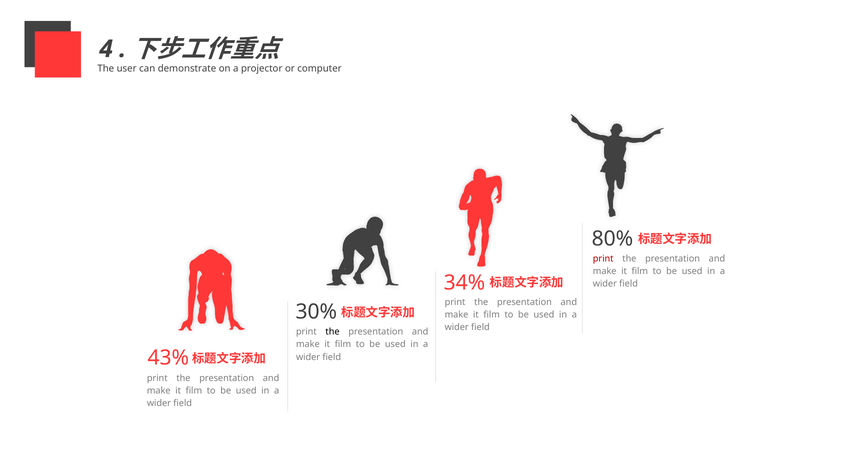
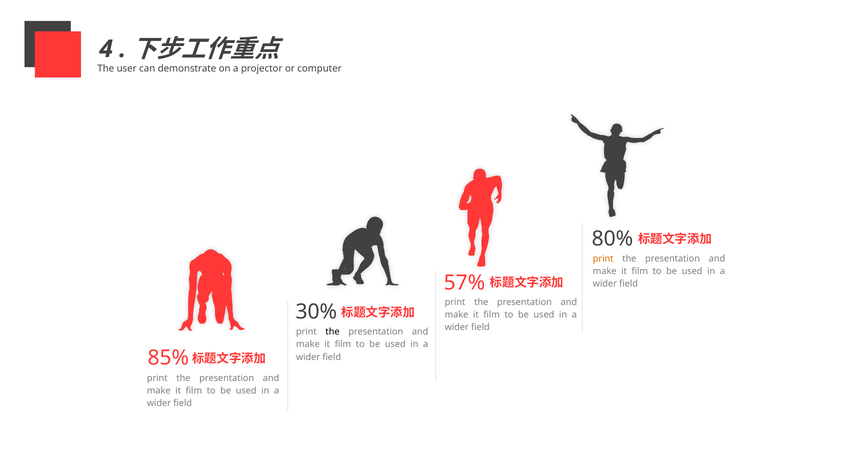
print at (603, 259) colour: red -> orange
34%: 34% -> 57%
43%: 43% -> 85%
